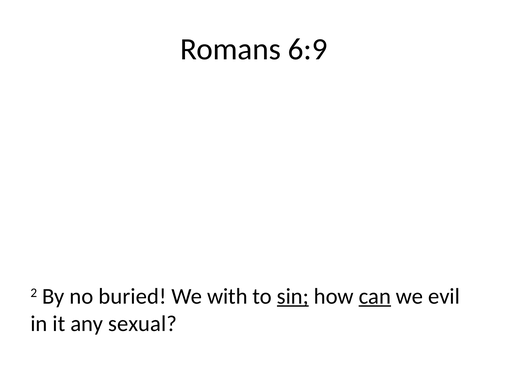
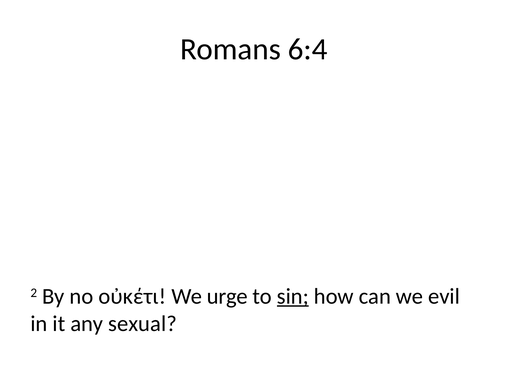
6:9: 6:9 -> 6:4
buried: buried -> οὐκέτι
with: with -> urge
can underline: present -> none
